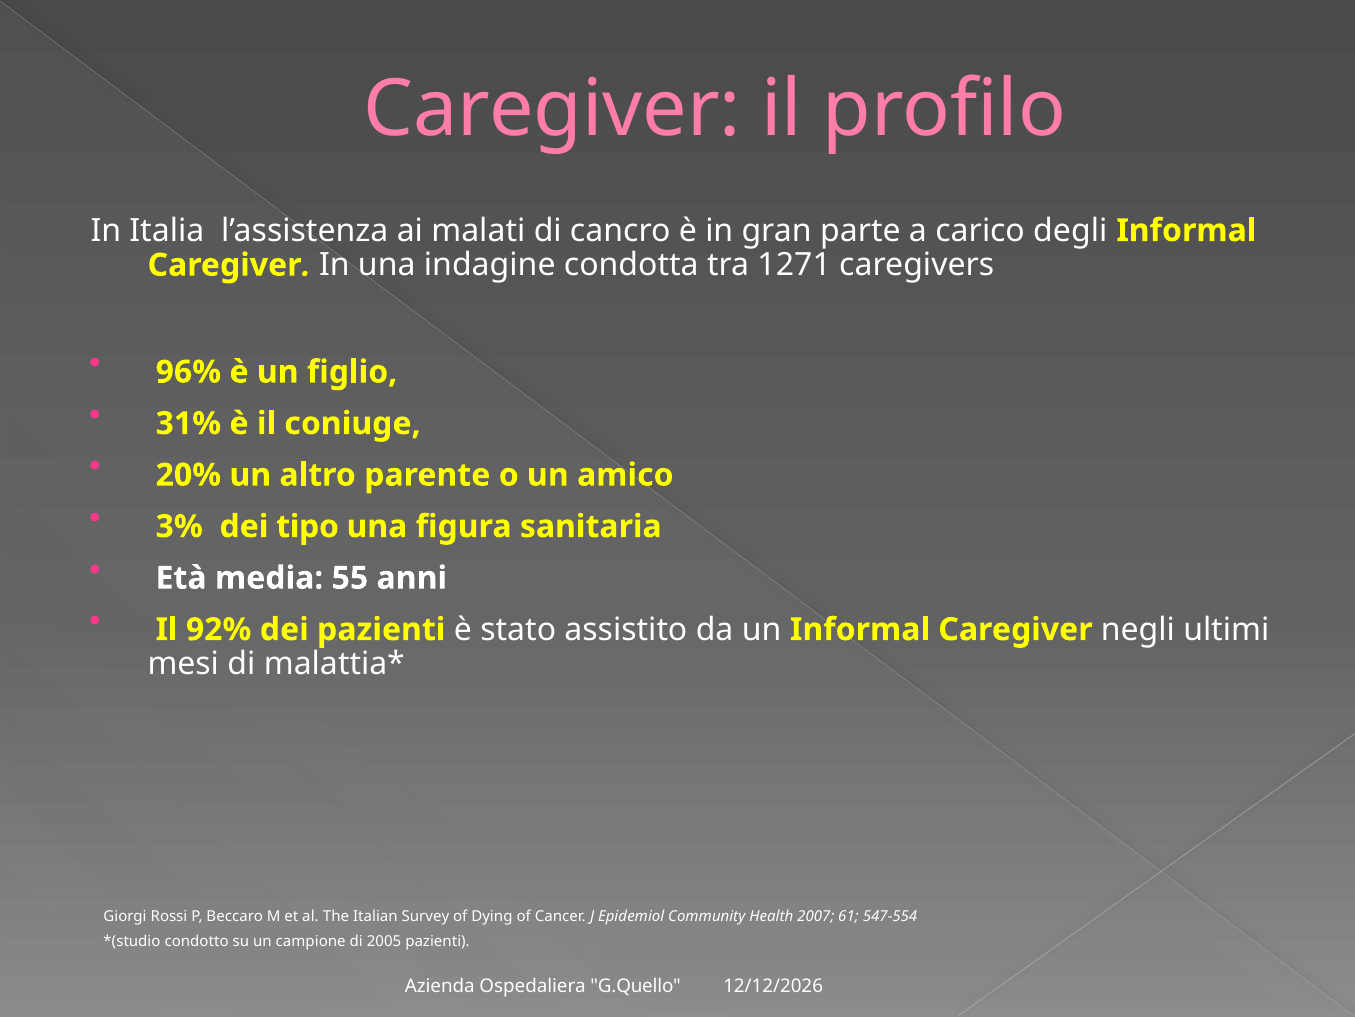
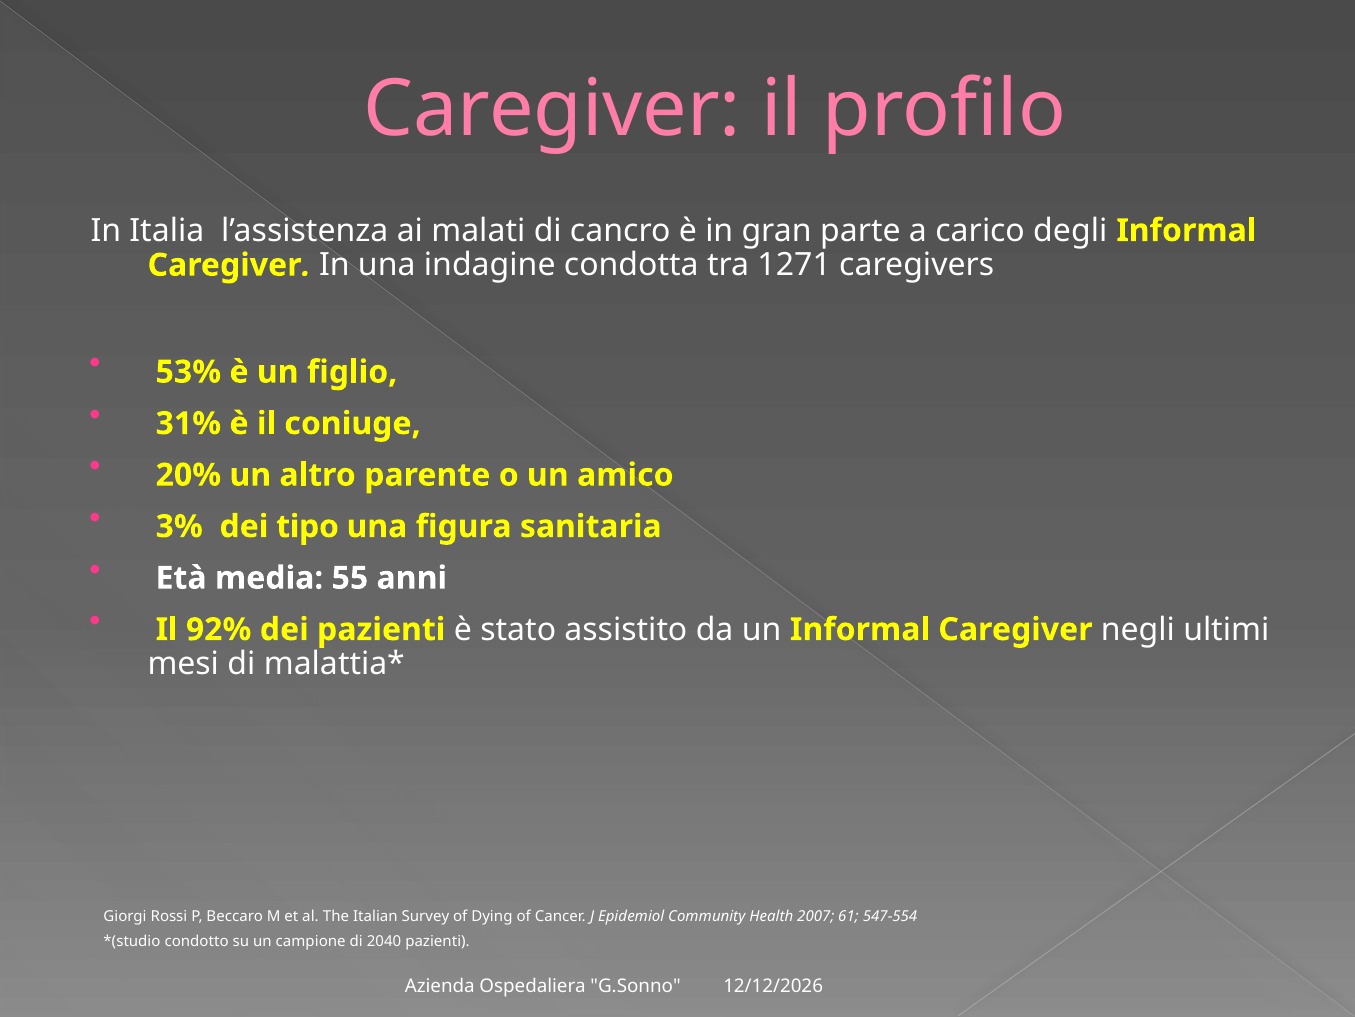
96%: 96% -> 53%
2005: 2005 -> 2040
G.Quello: G.Quello -> G.Sonno
